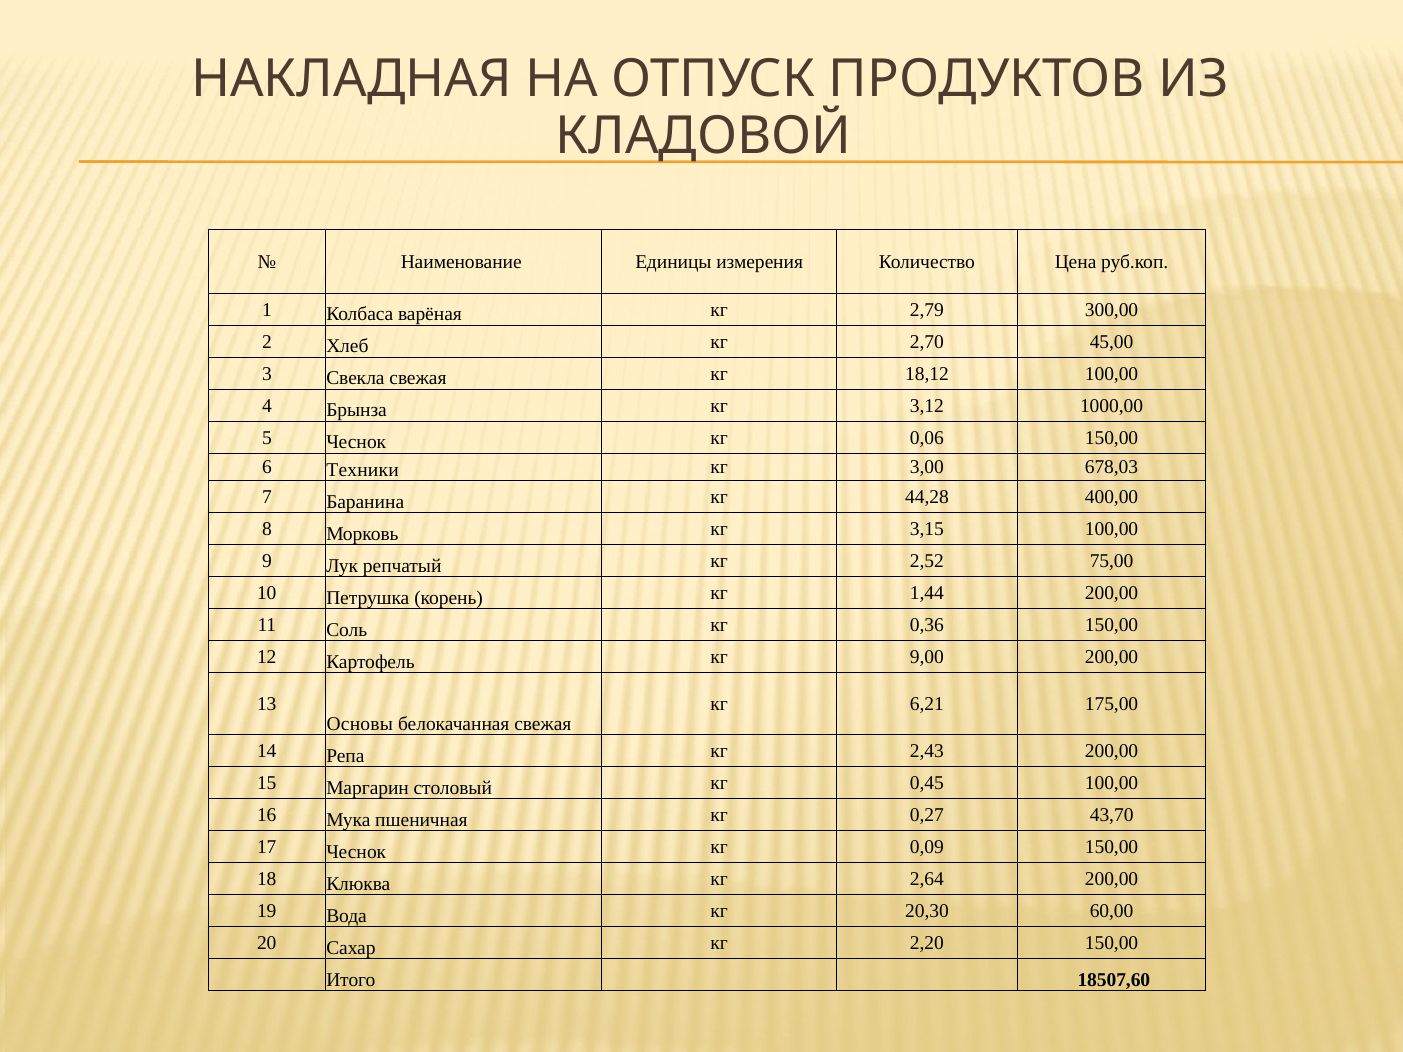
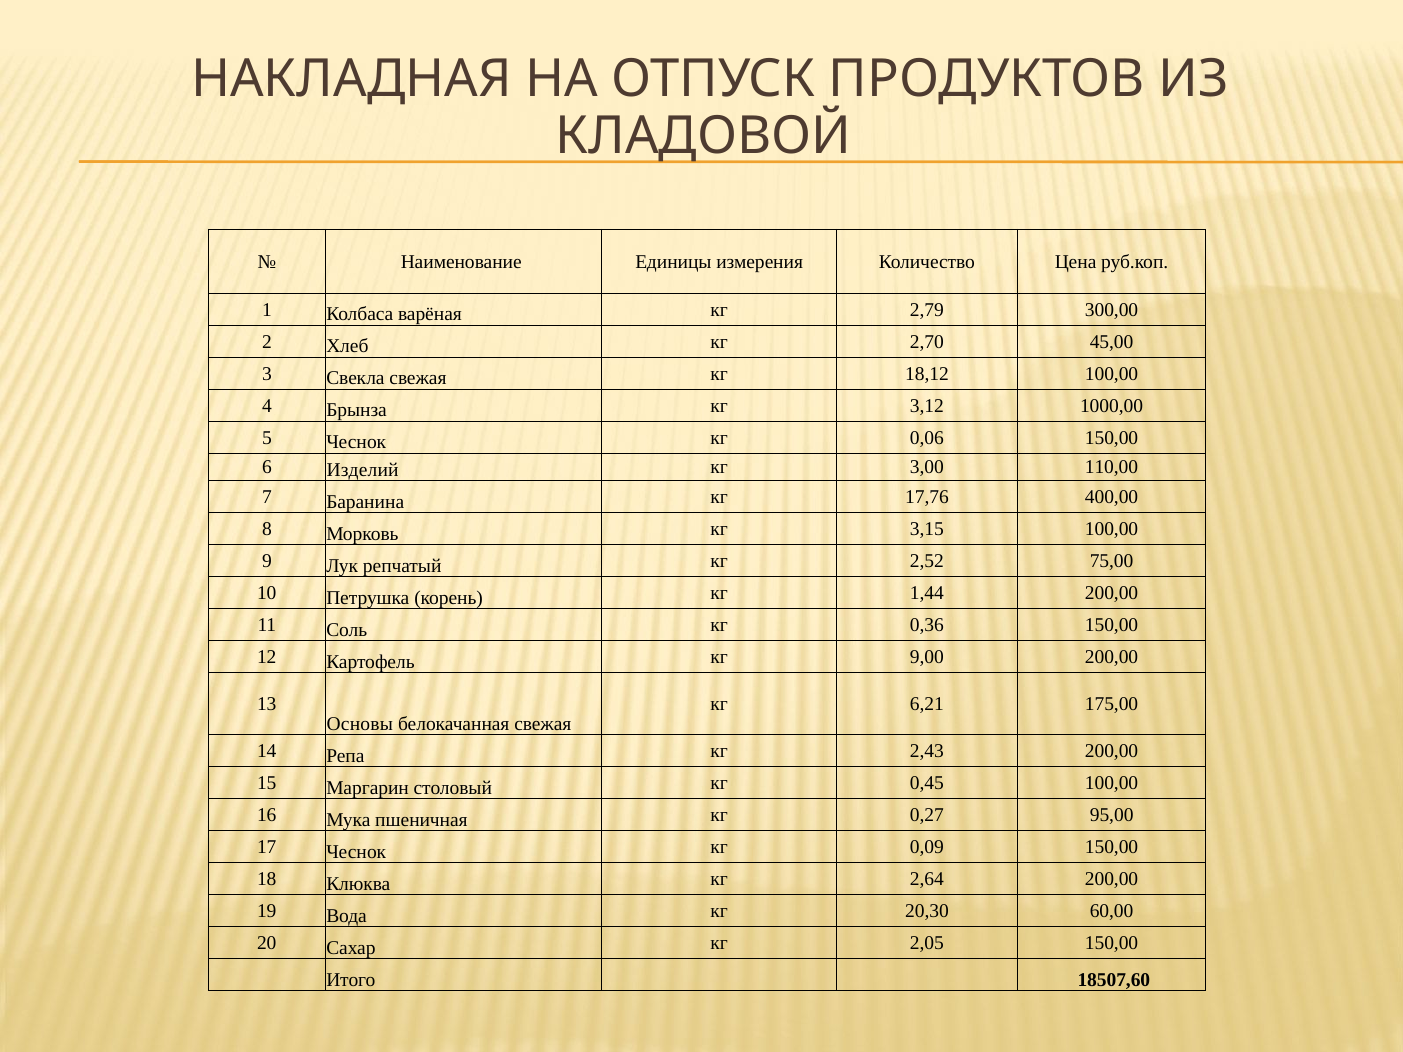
Техники: Техники -> Изделий
678,03: 678,03 -> 110,00
44,28: 44,28 -> 17,76
43,70: 43,70 -> 95,00
2,20: 2,20 -> 2,05
